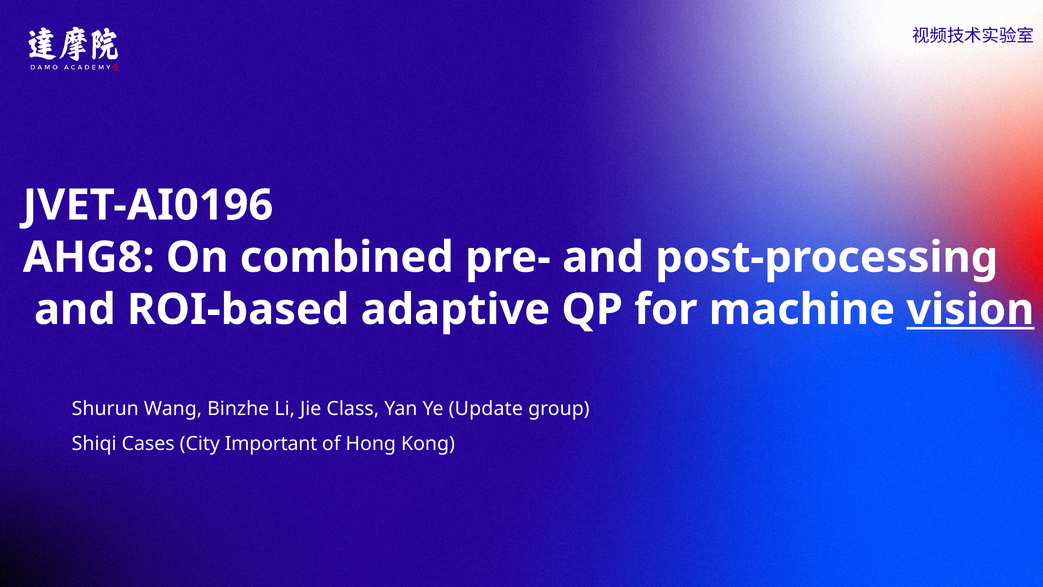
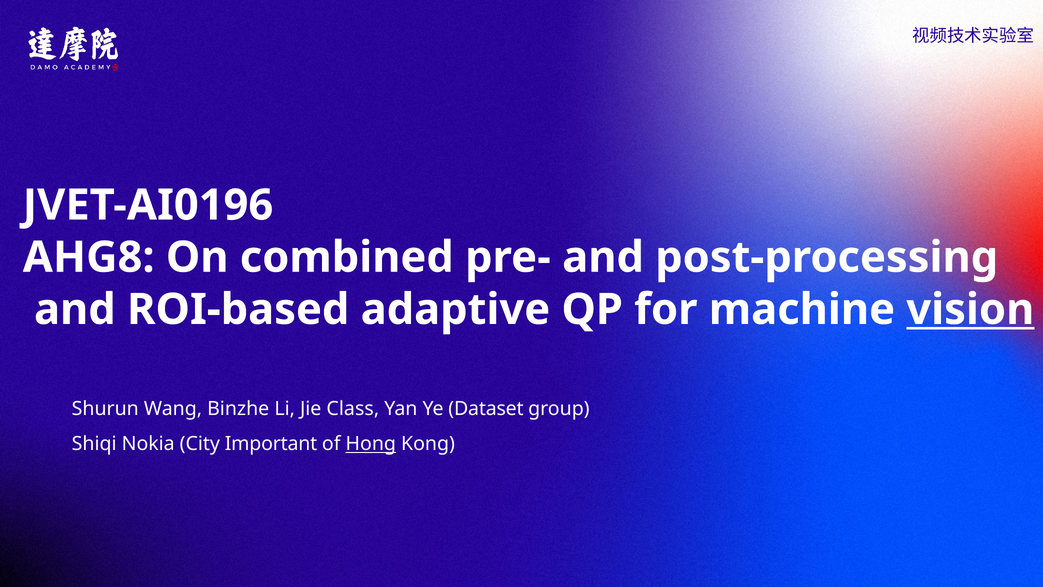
Update: Update -> Dataset
Cases: Cases -> Nokia
Hong underline: none -> present
